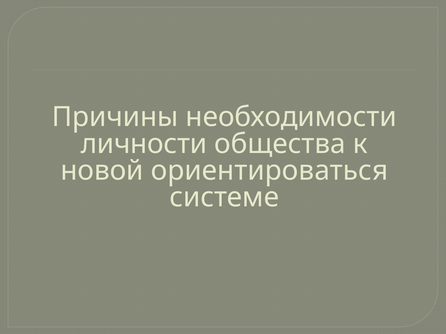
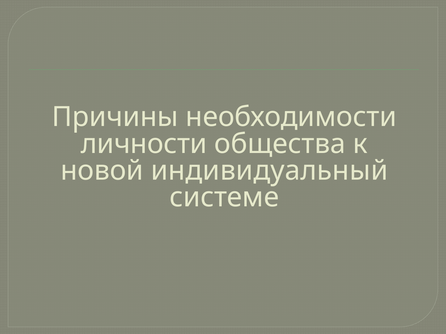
ориентироваться: ориентироваться -> индивидуальный
